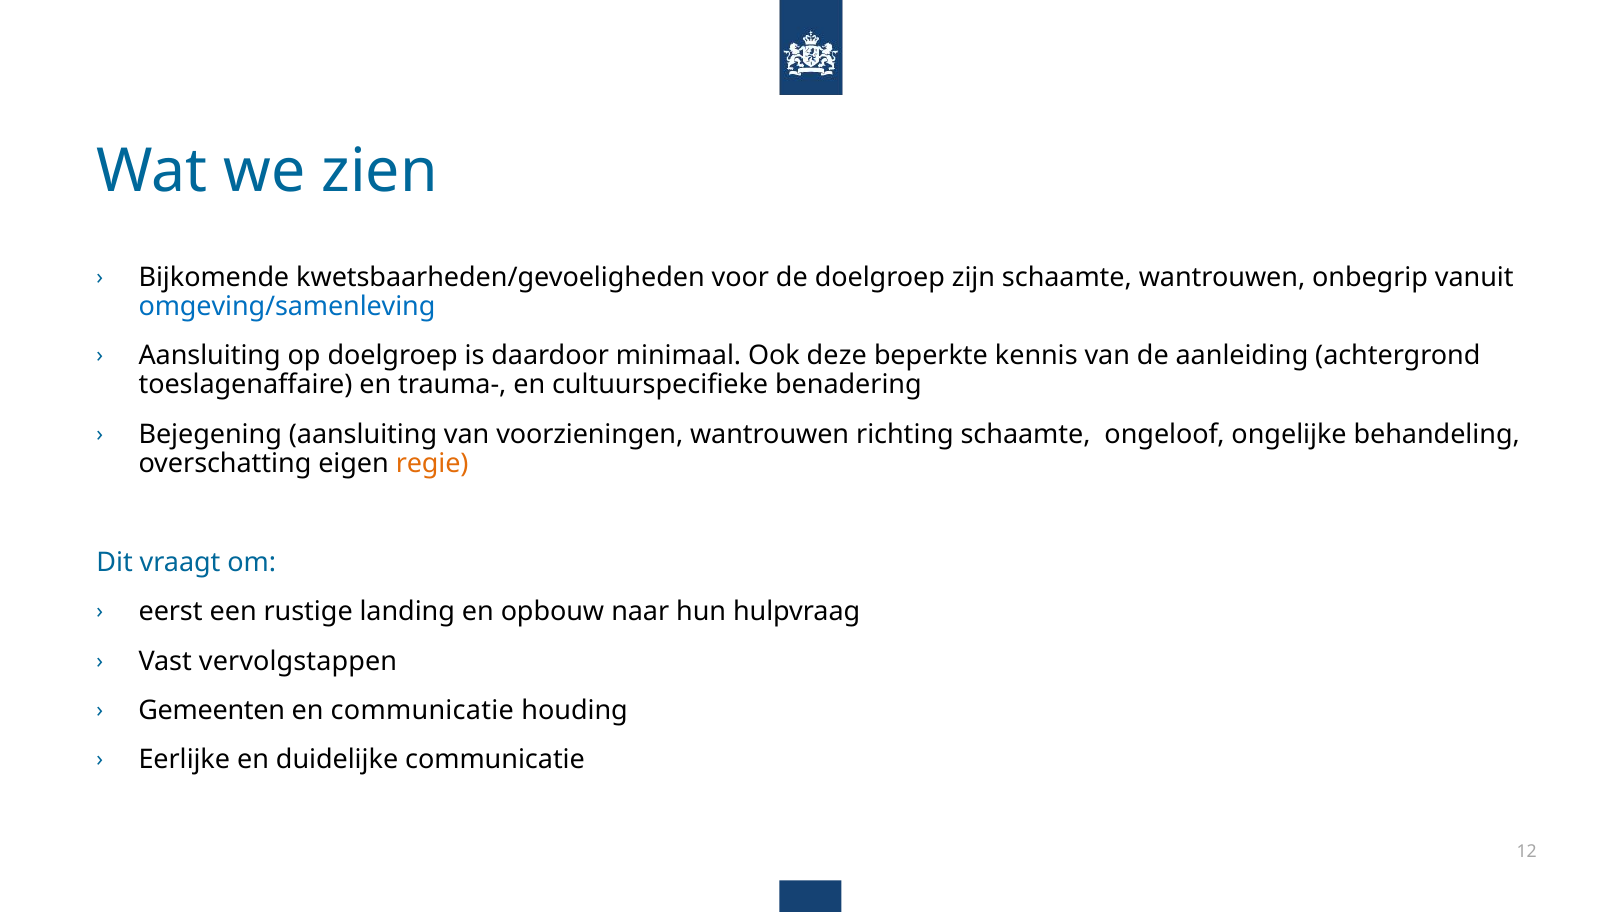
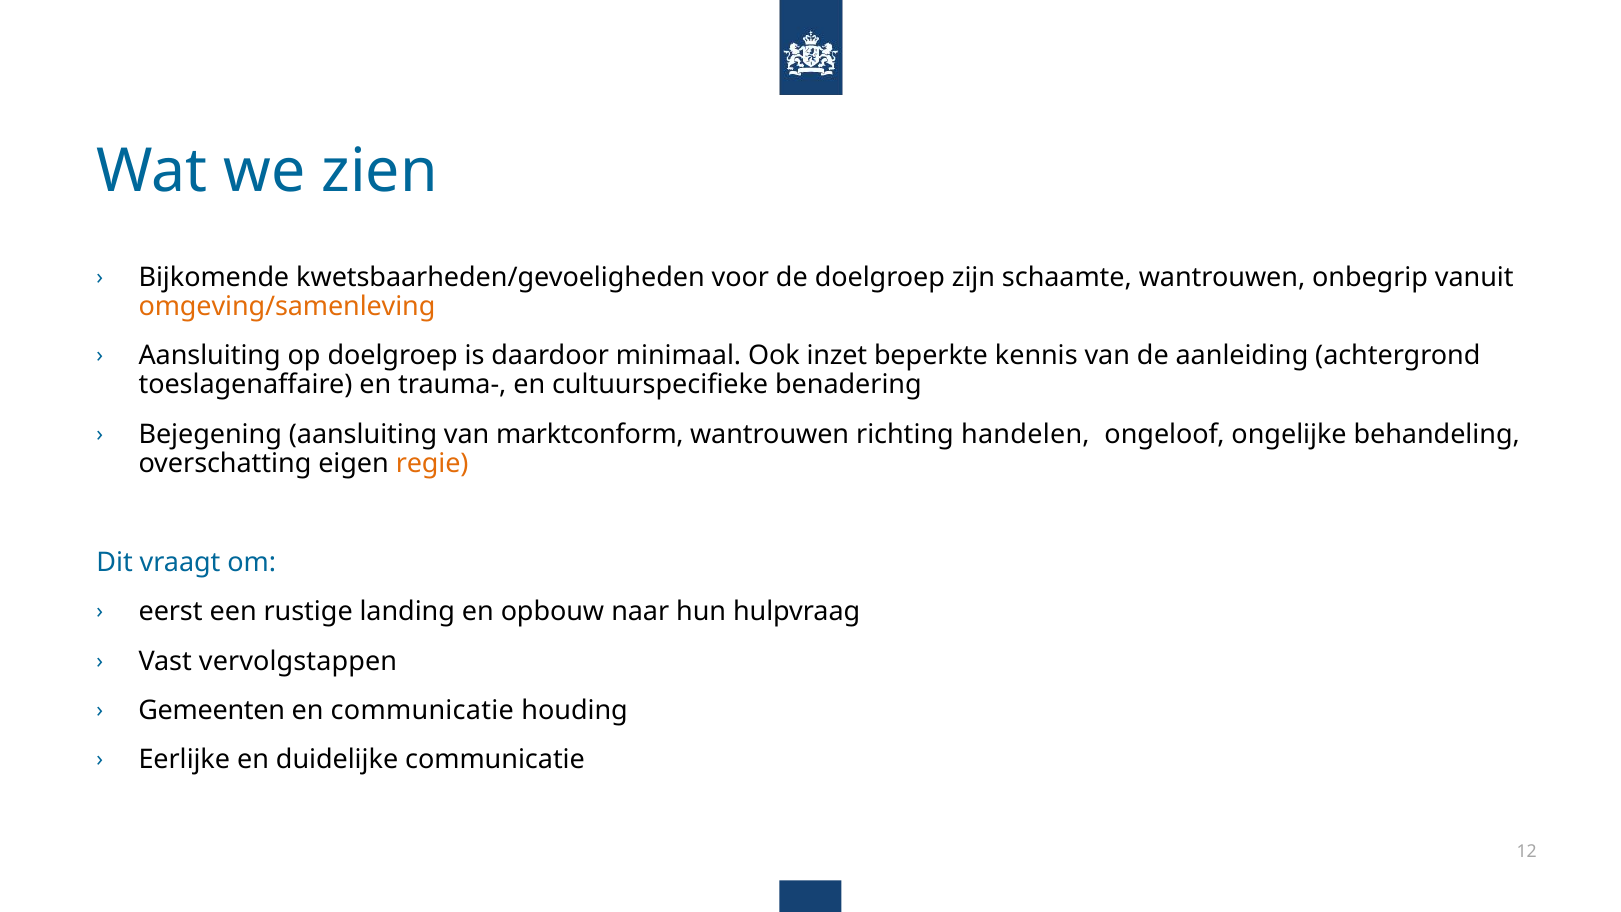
omgeving/samenleving colour: blue -> orange
deze: deze -> inzet
voorzieningen: voorzieningen -> marktconform
richting schaamte: schaamte -> handelen
